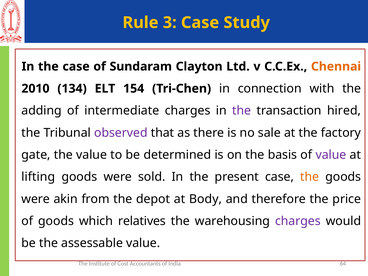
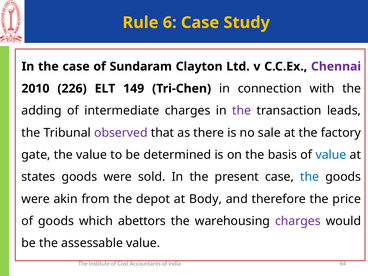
3: 3 -> 6
Chennai colour: orange -> purple
134: 134 -> 226
154: 154 -> 149
hired: hired -> leads
value at (331, 155) colour: purple -> blue
lifting: lifting -> states
the at (310, 177) colour: orange -> blue
relatives: relatives -> abettors
